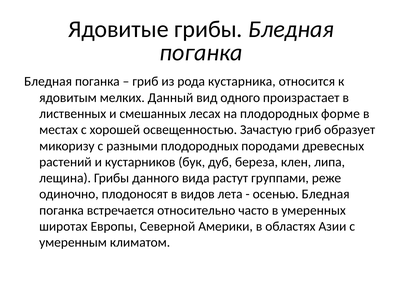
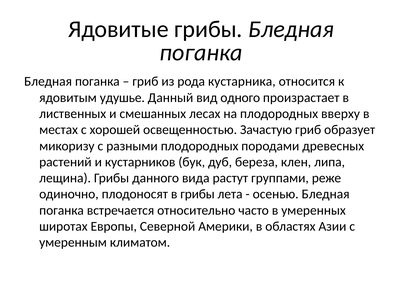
мелких: мелких -> удушье
форме: форме -> вверху
в видов: видов -> грибы
